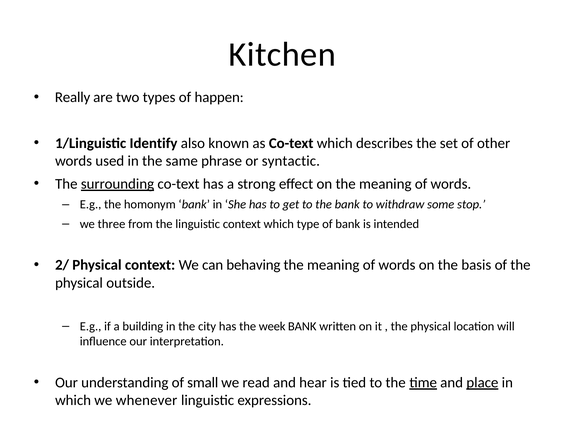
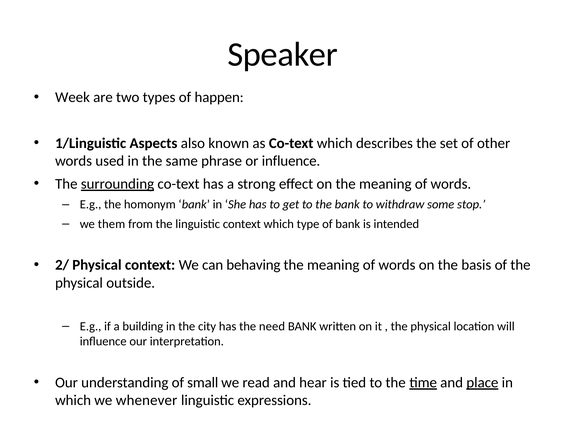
Kitchen: Kitchen -> Speaker
Really: Really -> Week
Identify: Identify -> Aspects
or syntactic: syntactic -> influence
three: three -> them
week: week -> need
